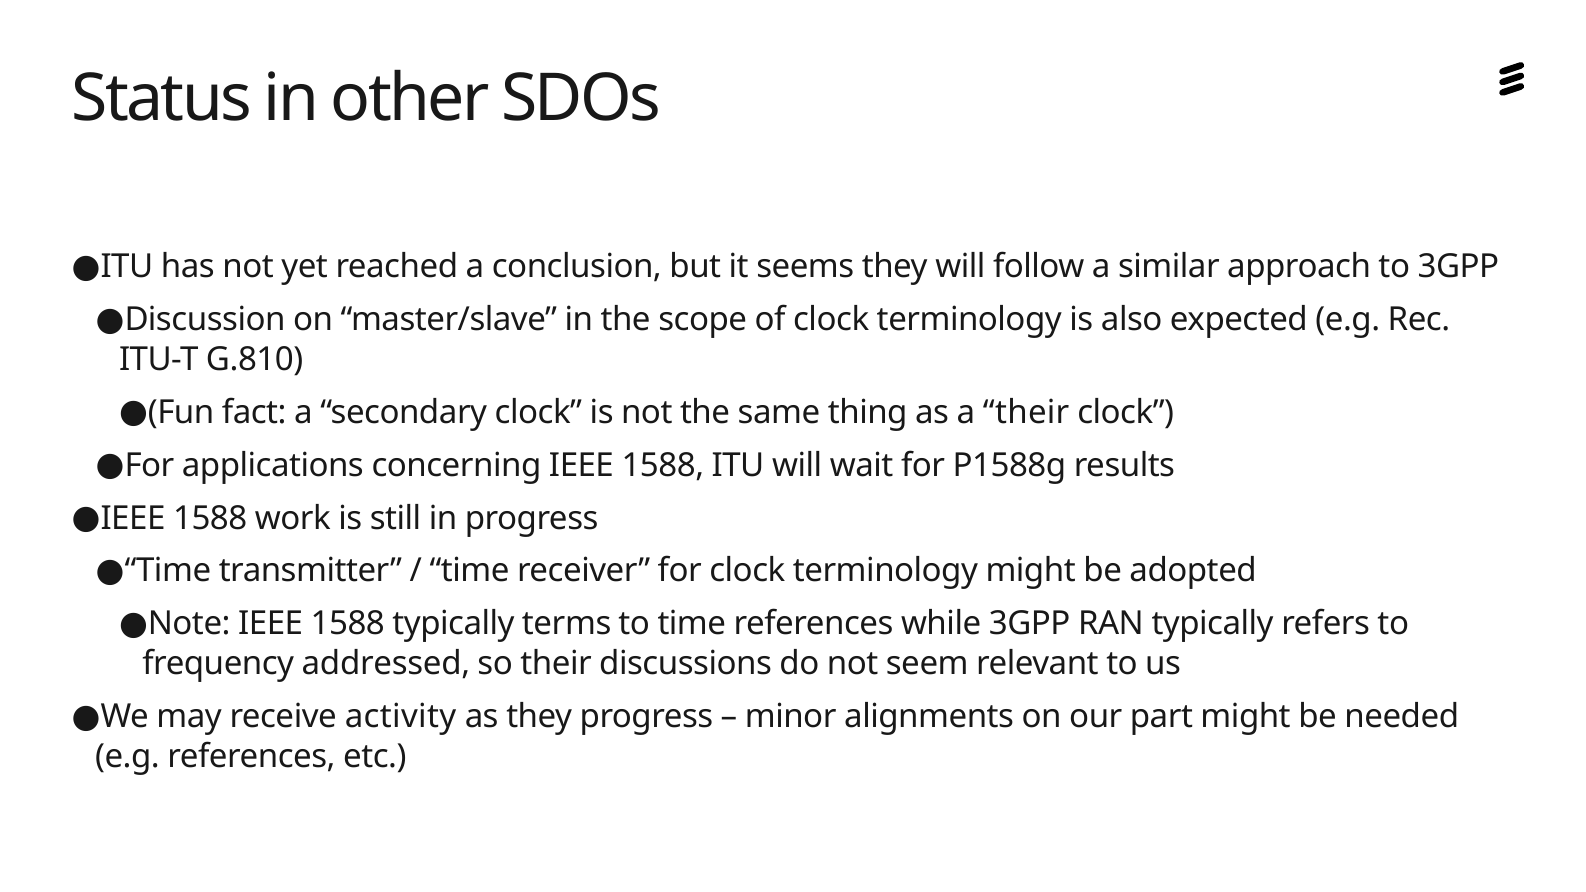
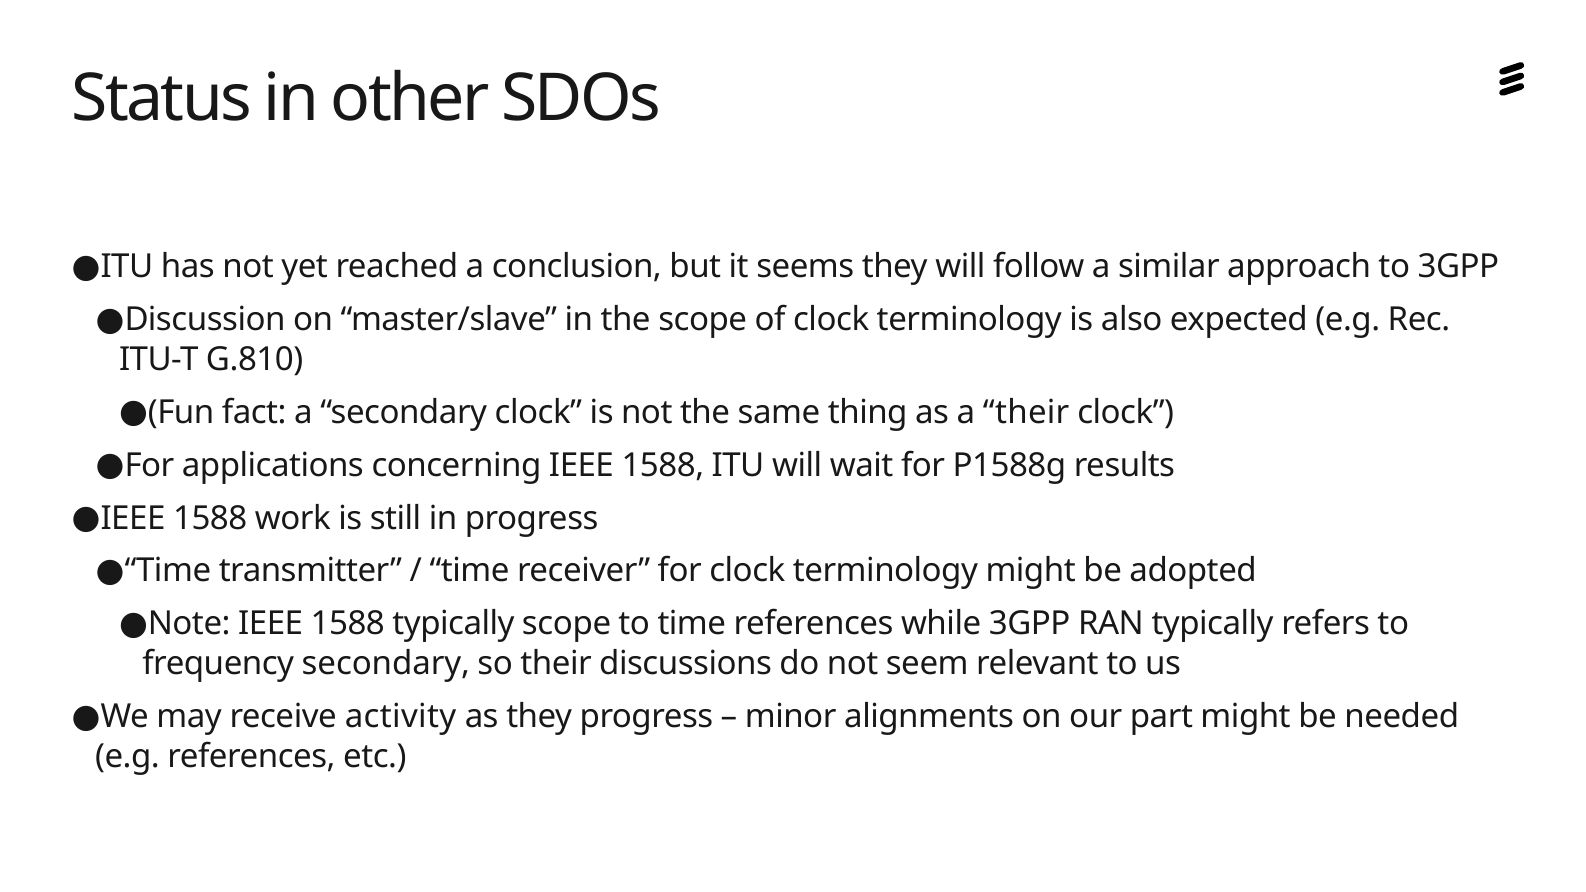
typically terms: terms -> scope
frequency addressed: addressed -> secondary
